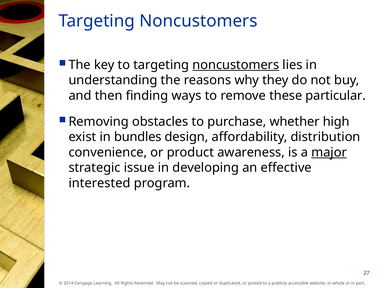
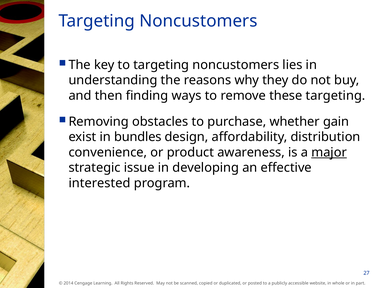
noncustomers at (236, 65) underline: present -> none
these particular: particular -> targeting
high: high -> gain
